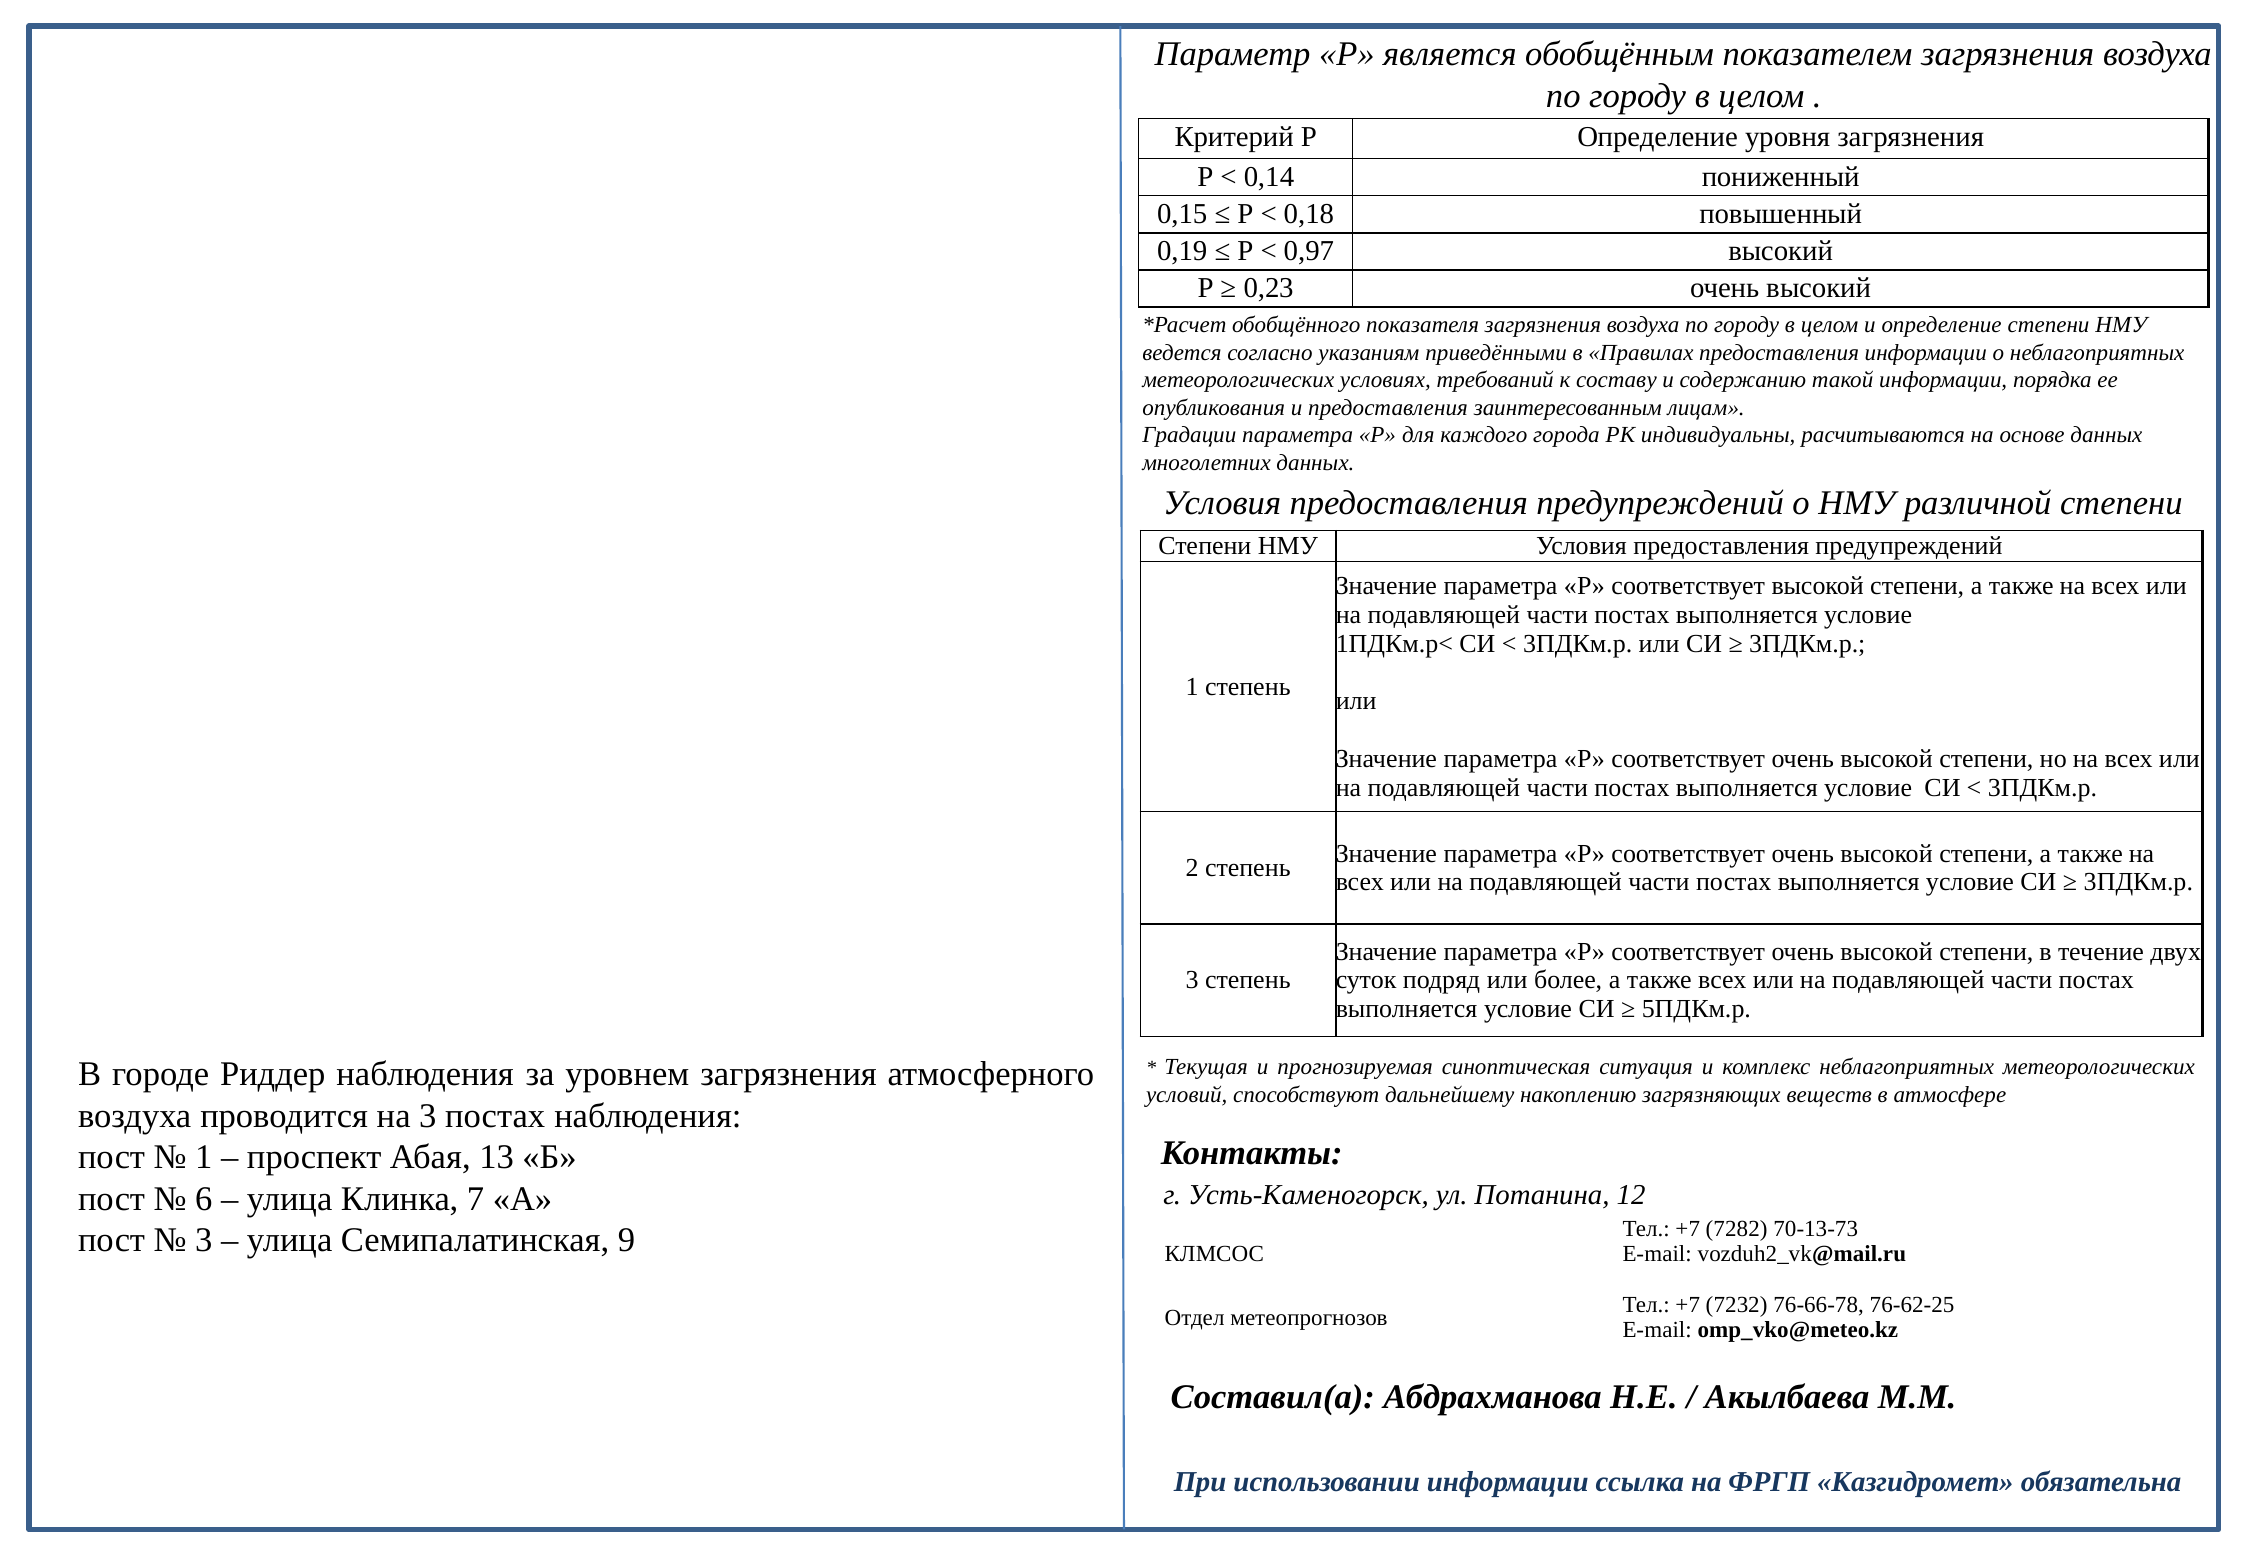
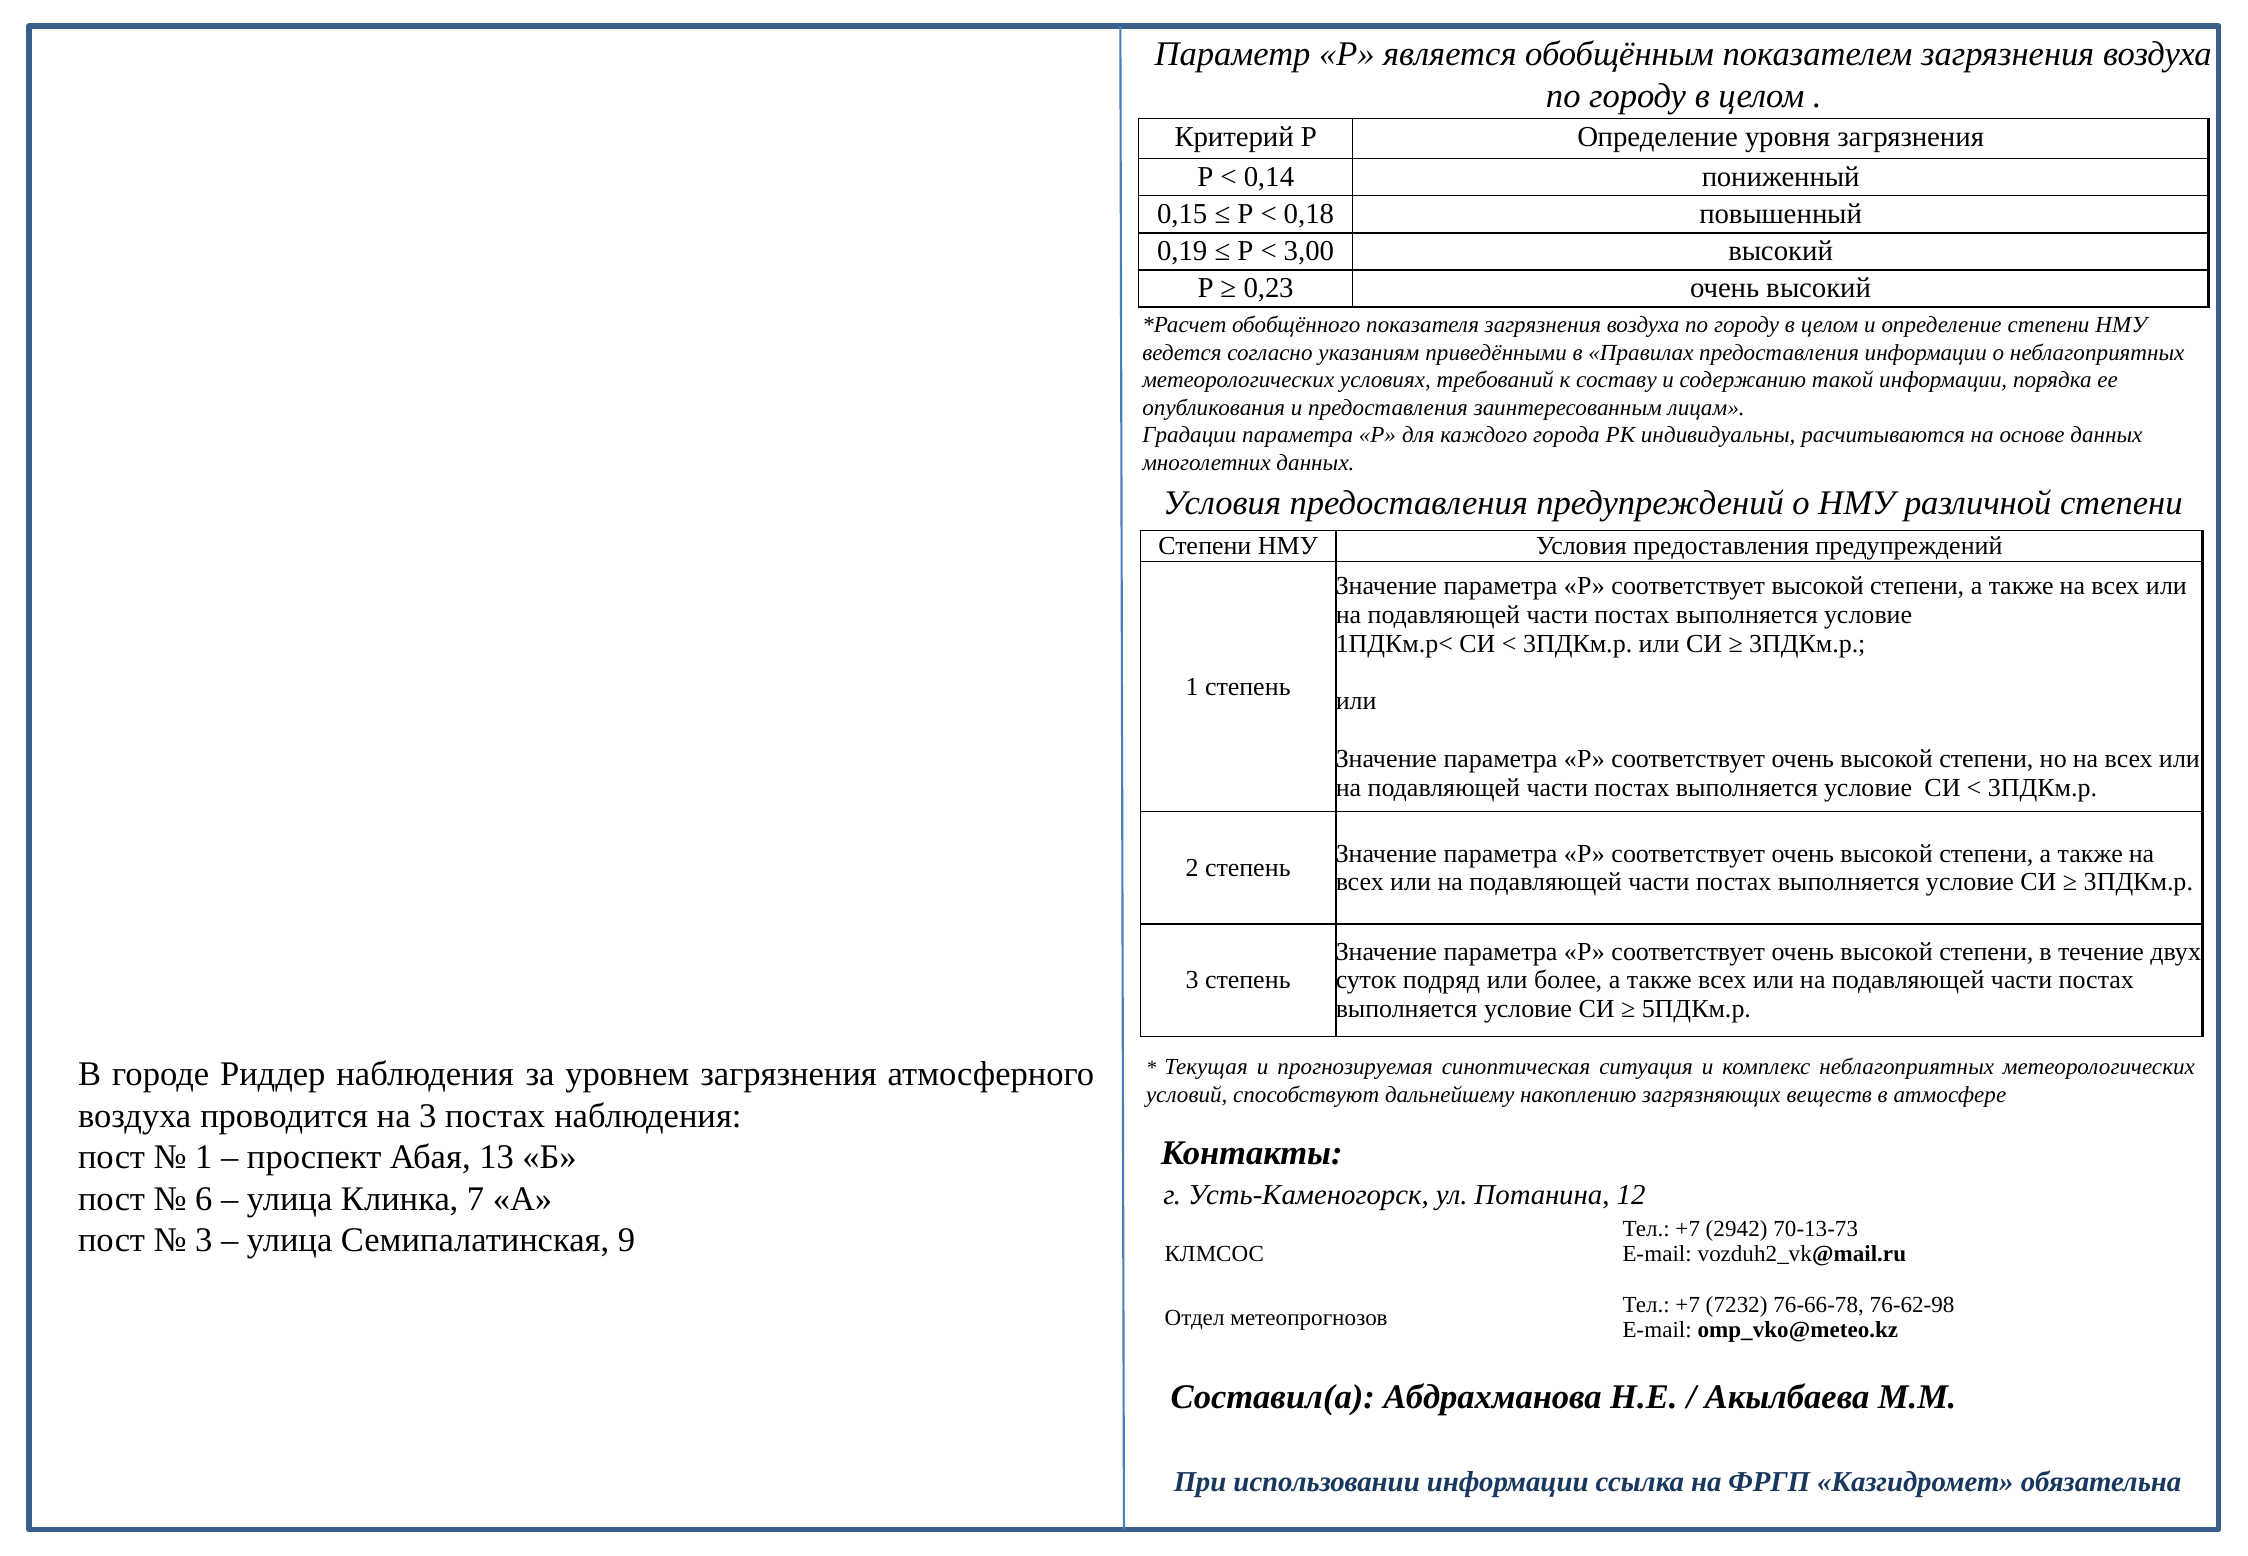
0,97: 0,97 -> 3,00
7282: 7282 -> 2942
76-62-25: 76-62-25 -> 76-62-98
